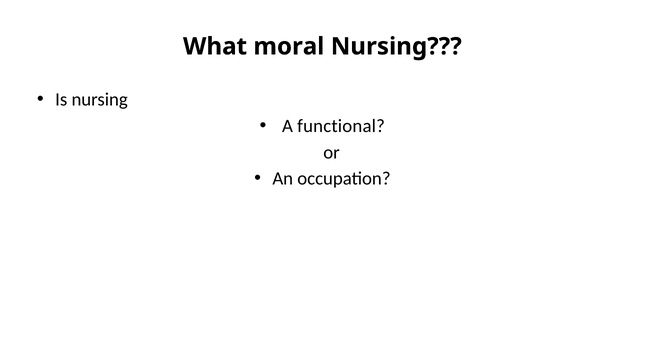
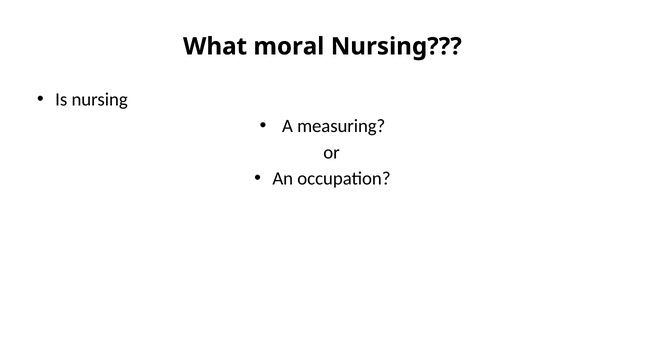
functional: functional -> measuring
